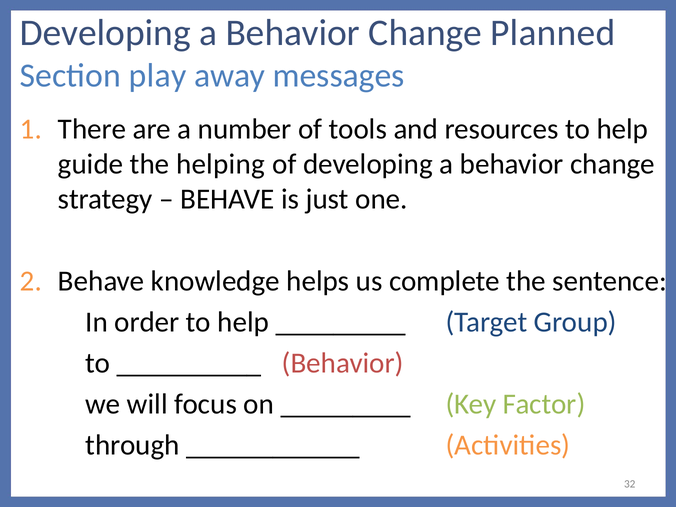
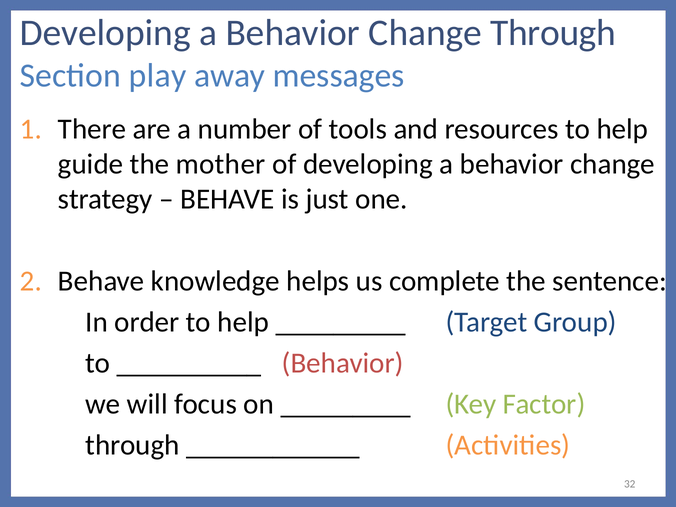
Change Planned: Planned -> Through
helping: helping -> mother
